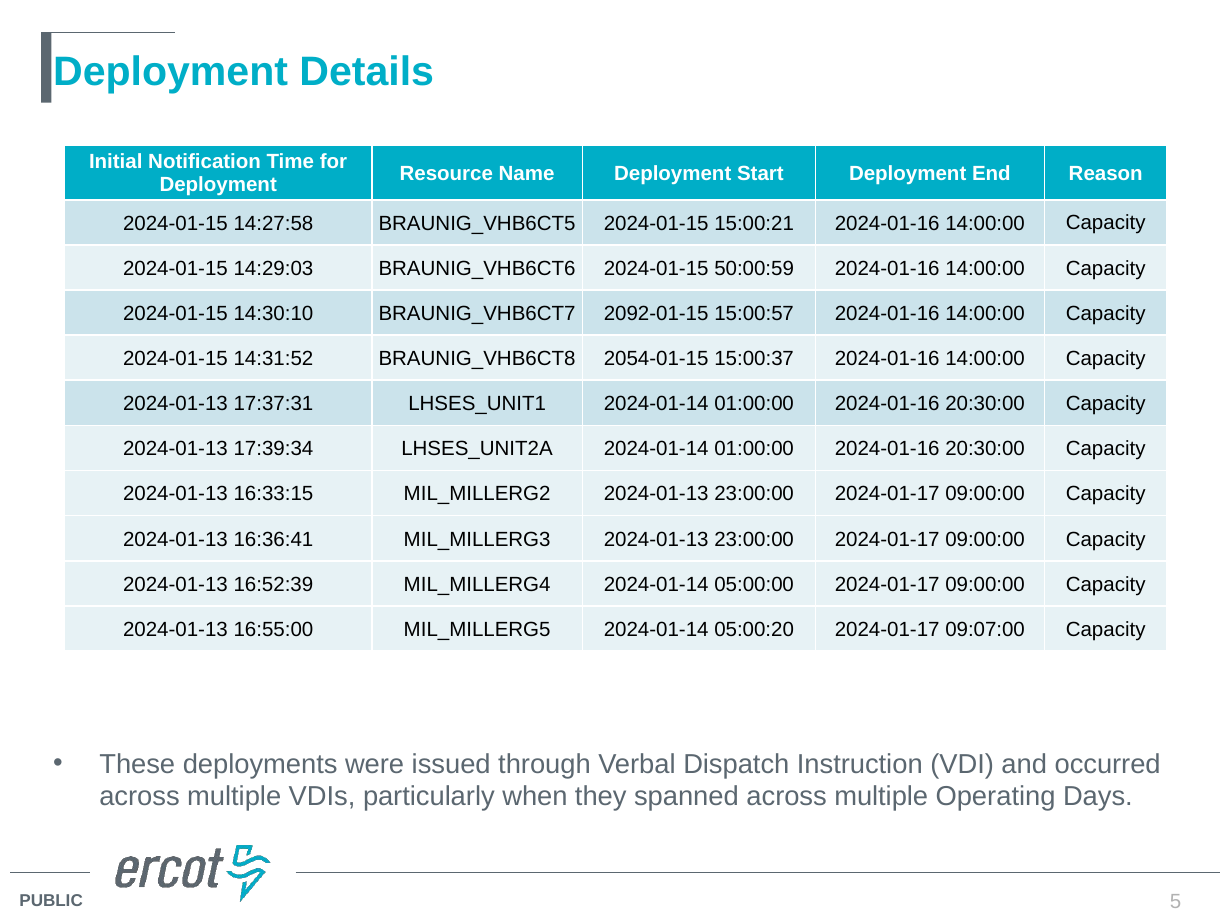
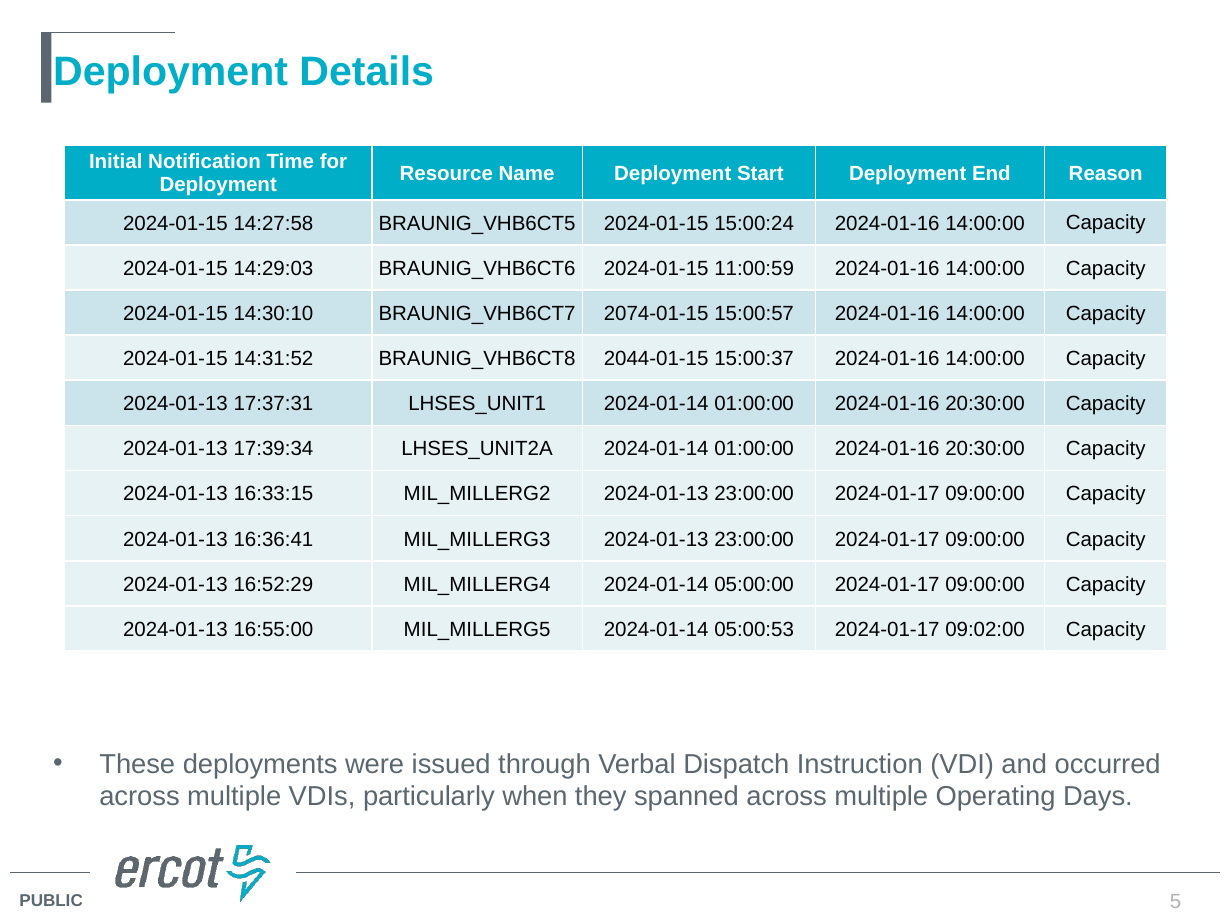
15:00:21: 15:00:21 -> 15:00:24
50:00:59: 50:00:59 -> 11:00:59
2092-01-15: 2092-01-15 -> 2074-01-15
2054-01-15: 2054-01-15 -> 2044-01-15
16:52:39: 16:52:39 -> 16:52:29
05:00:20: 05:00:20 -> 05:00:53
09:07:00: 09:07:00 -> 09:02:00
